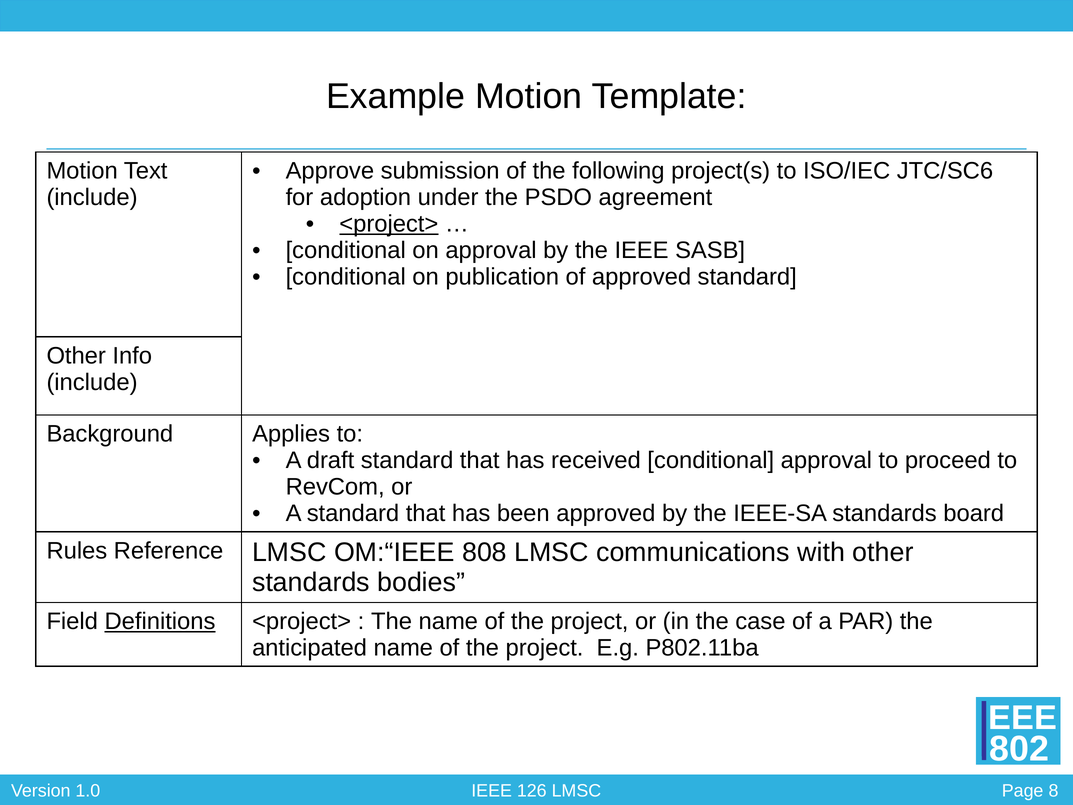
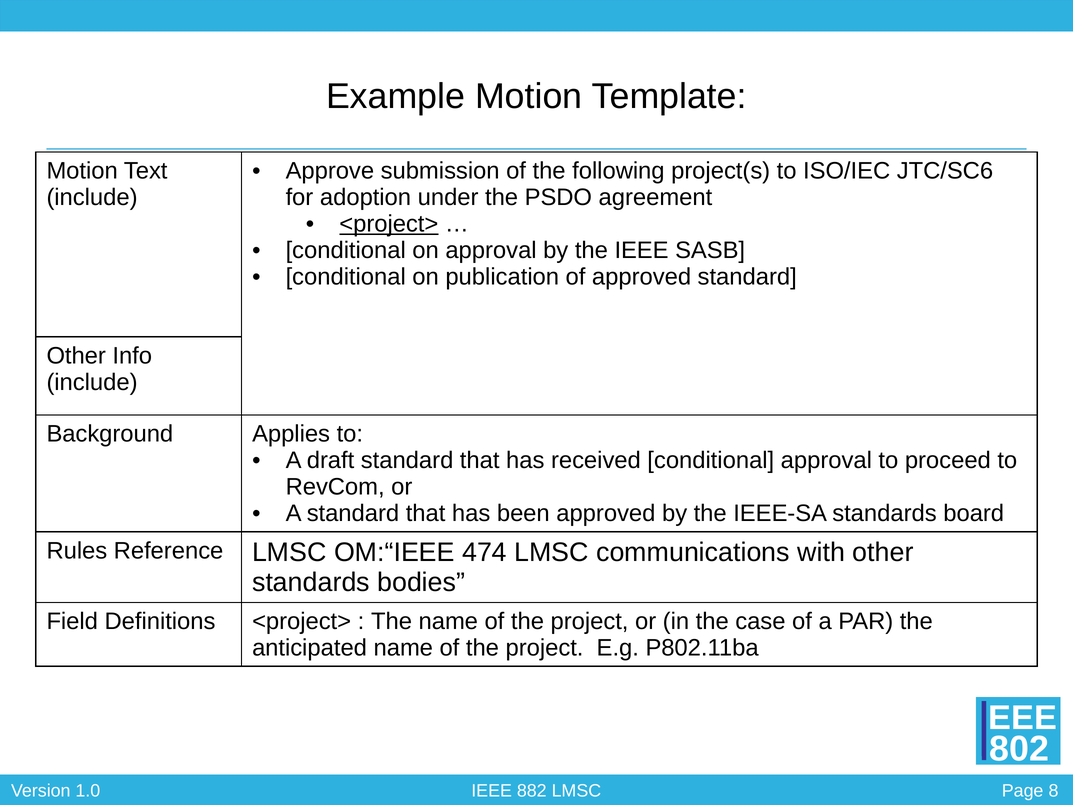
808: 808 -> 474
Definitions underline: present -> none
126: 126 -> 882
